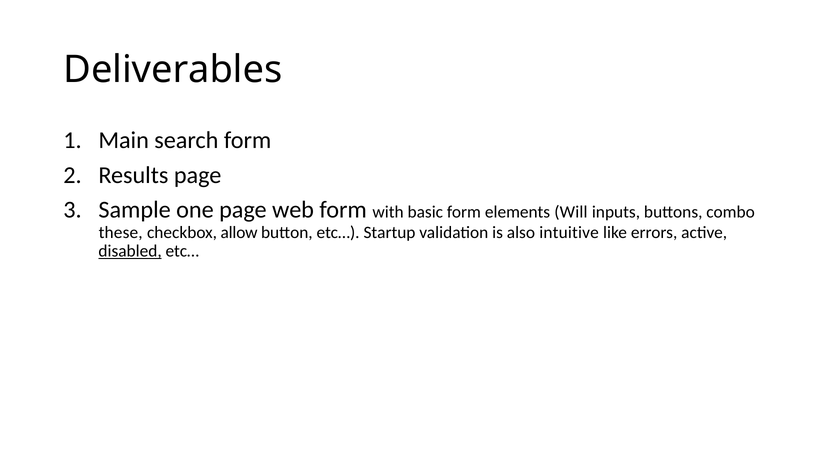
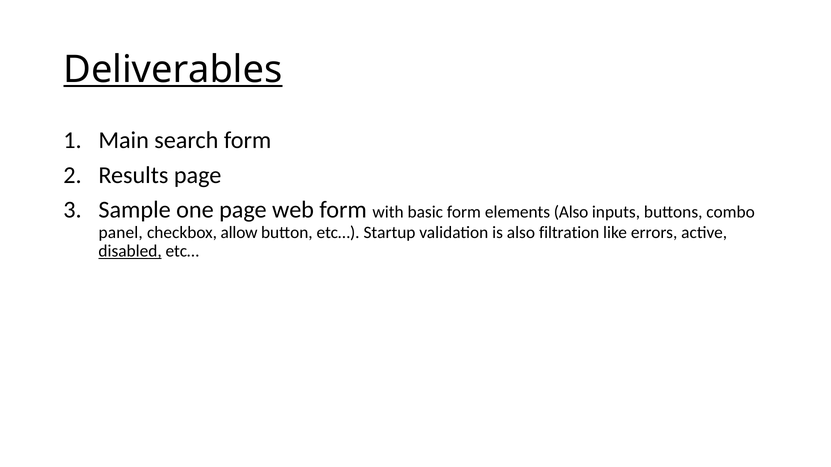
Deliverables underline: none -> present
elements Will: Will -> Also
these: these -> panel
intuitive: intuitive -> filtration
